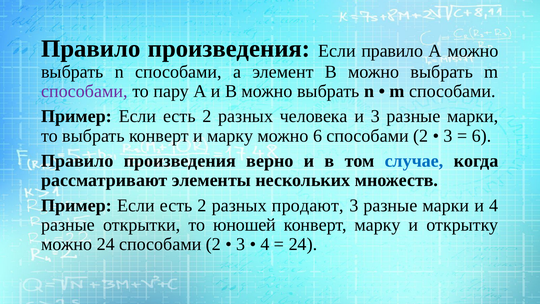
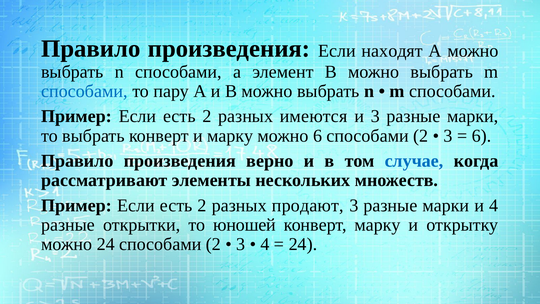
Если правило: правило -> находят
способами at (84, 91) colour: purple -> blue
человека: человека -> имеются
